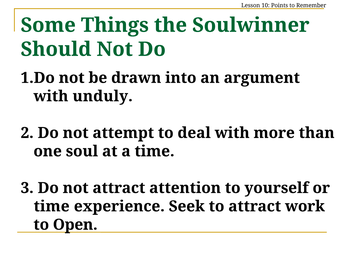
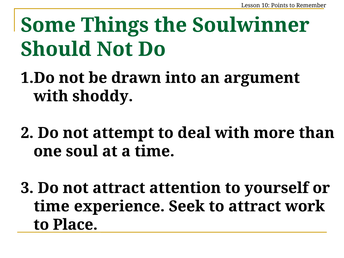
unduly: unduly -> shoddy
Open: Open -> Place
